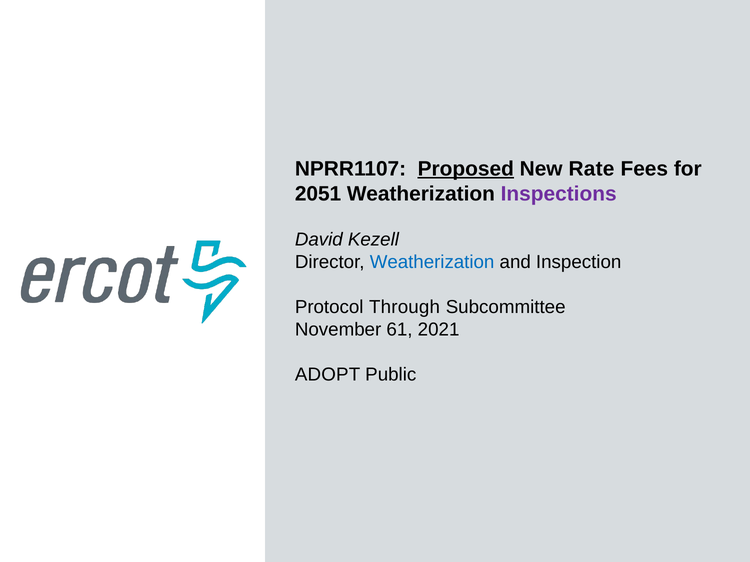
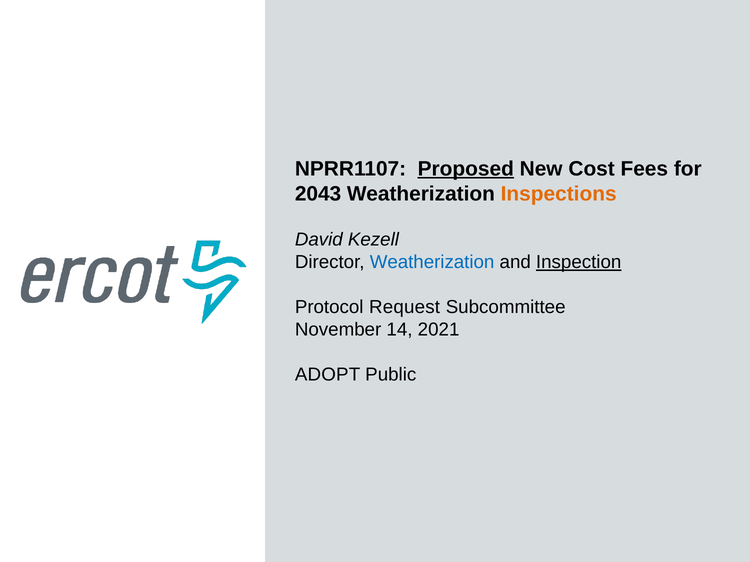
Rate: Rate -> Cost
2051: 2051 -> 2043
Inspections colour: purple -> orange
Inspection underline: none -> present
Through: Through -> Request
61: 61 -> 14
